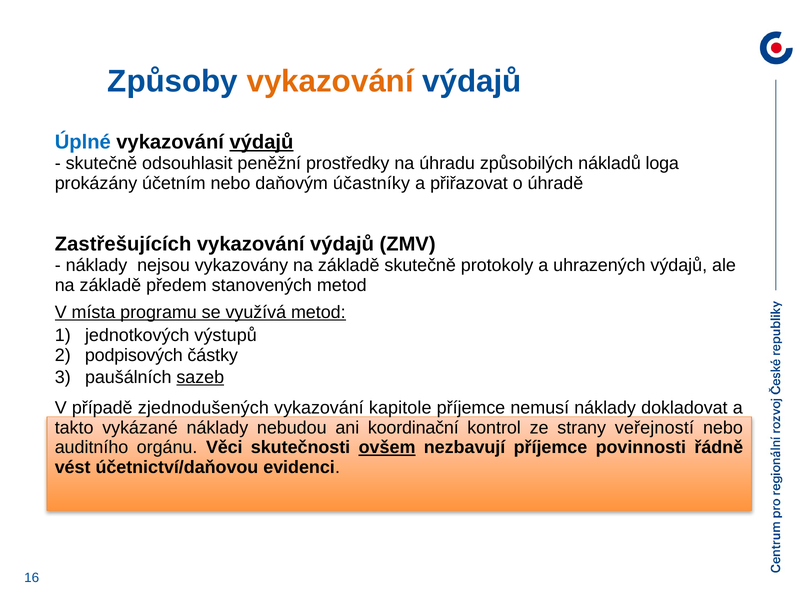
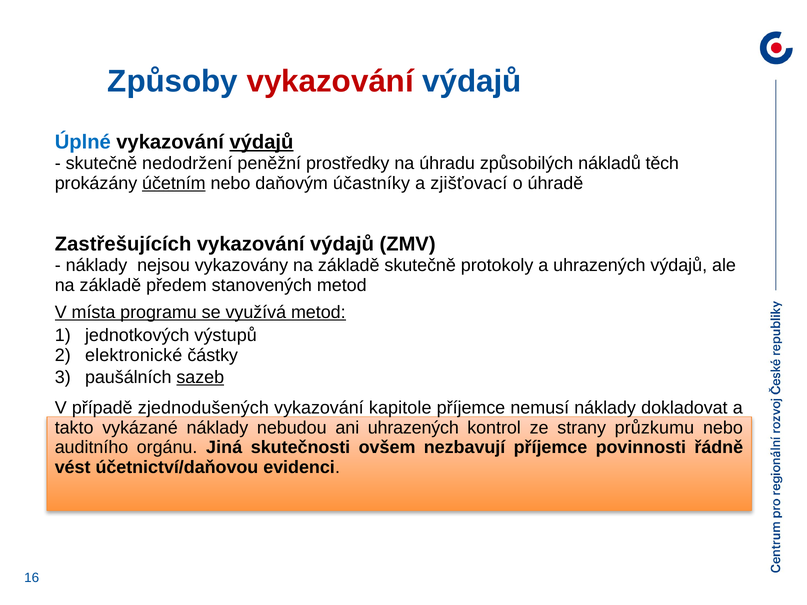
vykazování at (330, 82) colour: orange -> red
odsouhlasit: odsouhlasit -> nedodržení
loga: loga -> těch
účetním underline: none -> present
přiřazovat: přiřazovat -> zjišťovací
podpisových: podpisových -> elektronické
ani koordinační: koordinační -> uhrazených
veřejností: veřejností -> průzkumu
Věci: Věci -> Jiná
ovšem underline: present -> none
